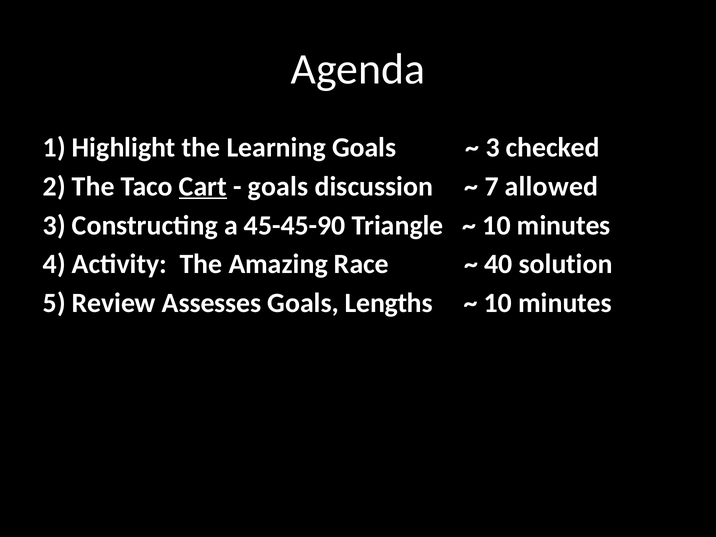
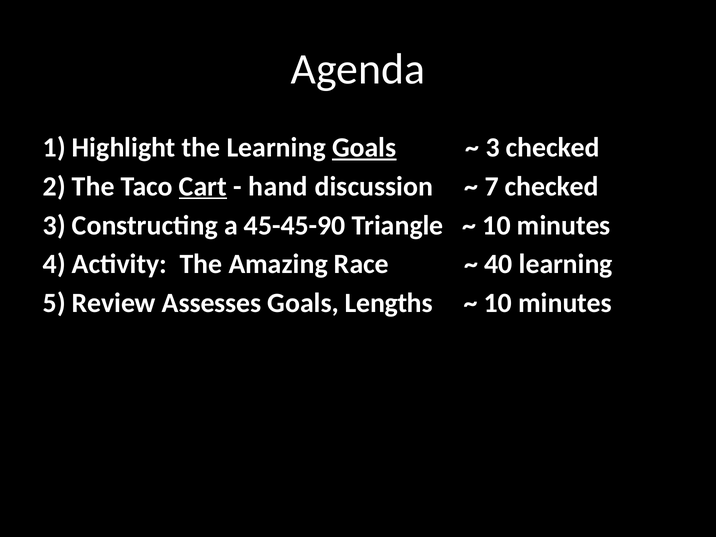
Goals at (364, 147) underline: none -> present
goals at (278, 186): goals -> hand
7 allowed: allowed -> checked
40 solution: solution -> learning
